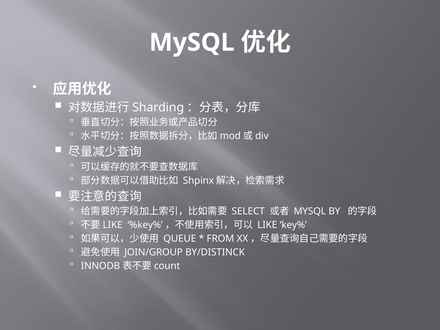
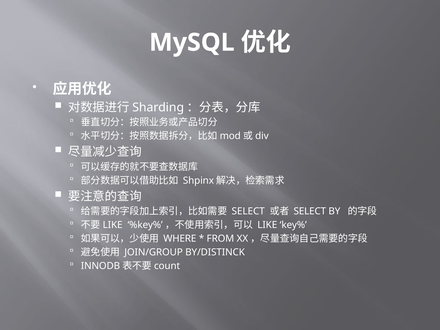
MYSQL at (310, 211): MYSQL -> SELECT
QUEUE: QUEUE -> WHERE
